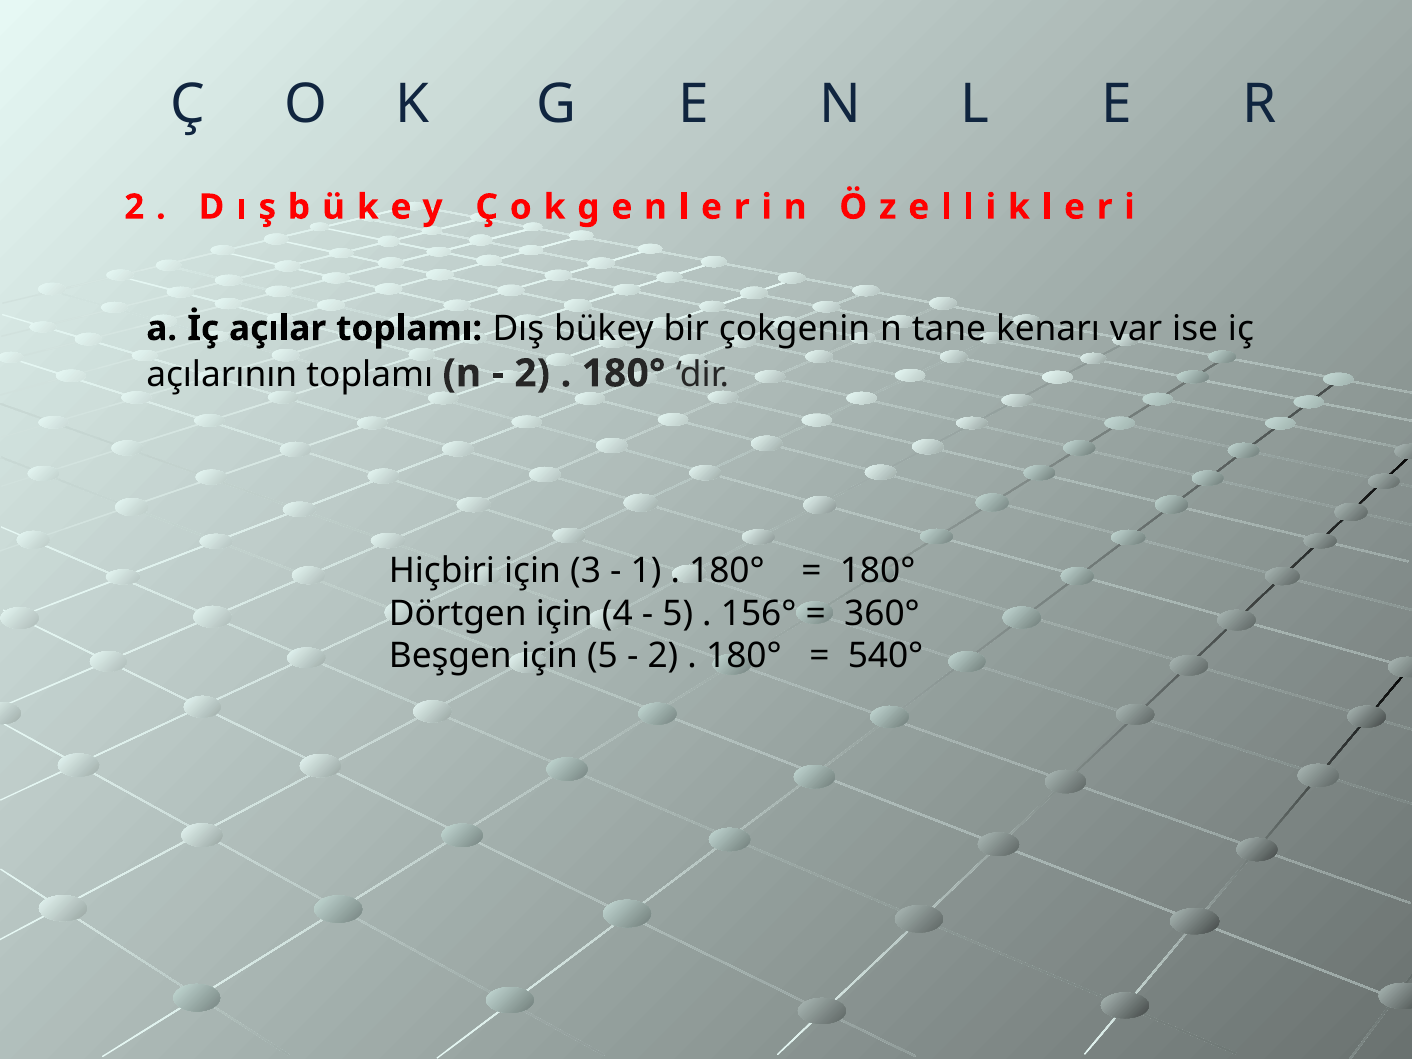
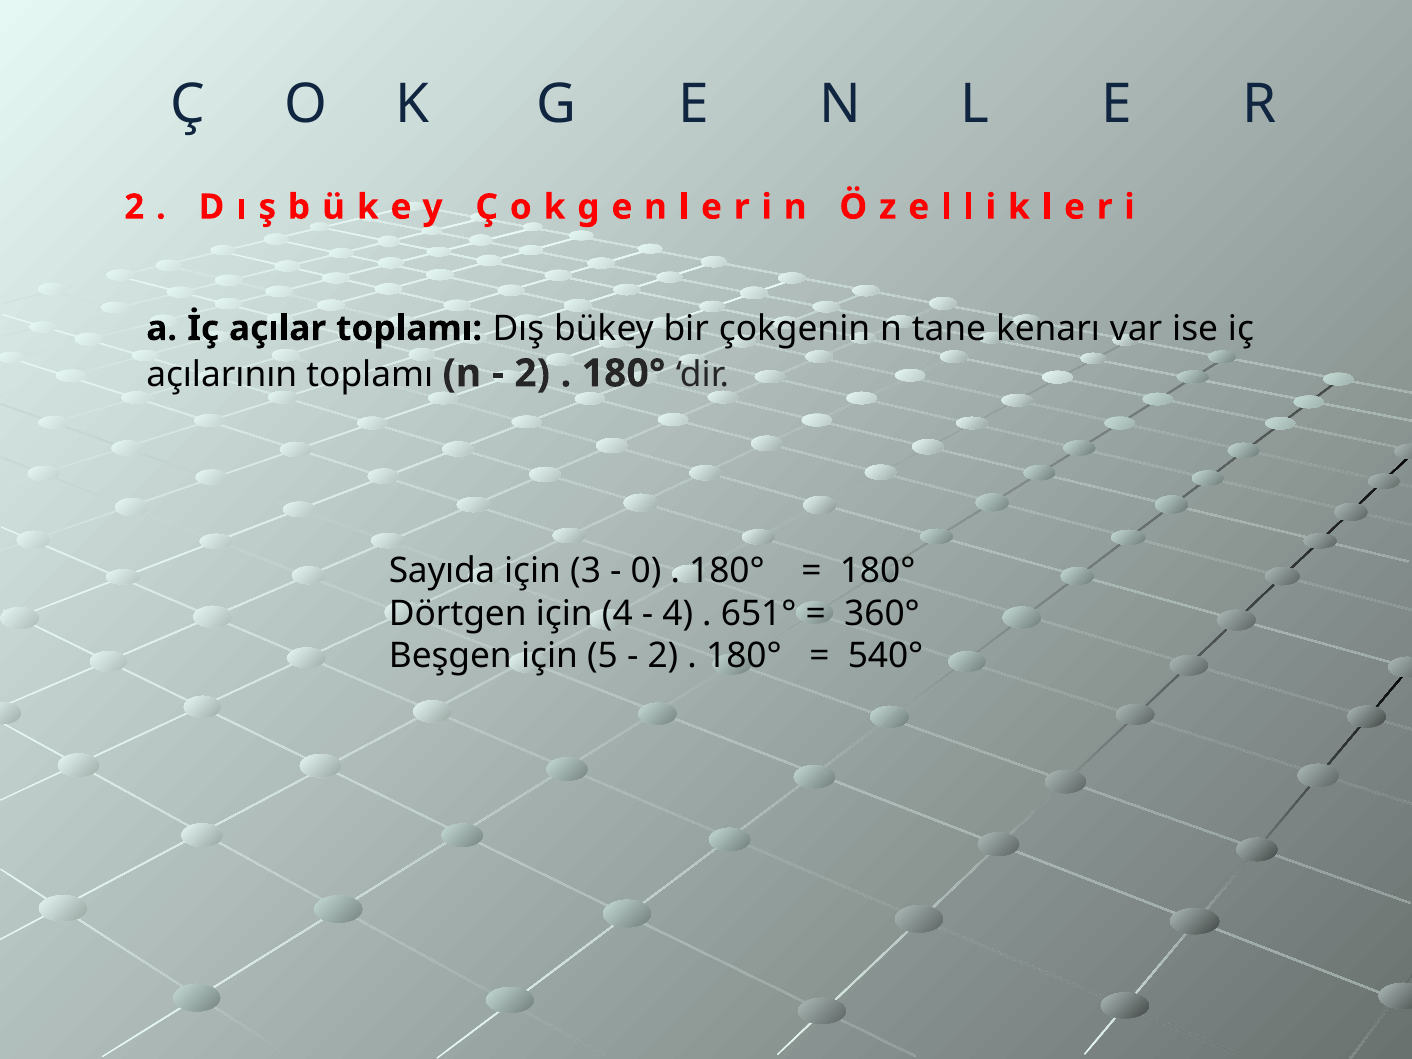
Hiçbiri: Hiçbiri -> Sayıda
1: 1 -> 0
5 at (678, 613): 5 -> 4
156°: 156° -> 651°
